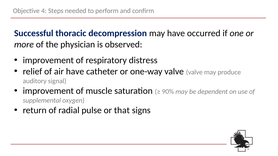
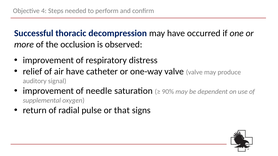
physician: physician -> occlusion
muscle: muscle -> needle
